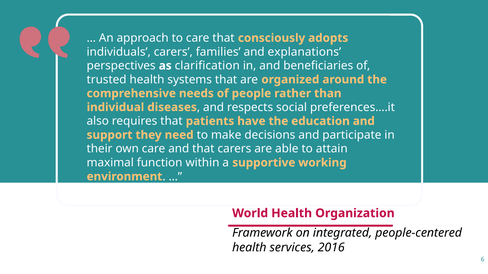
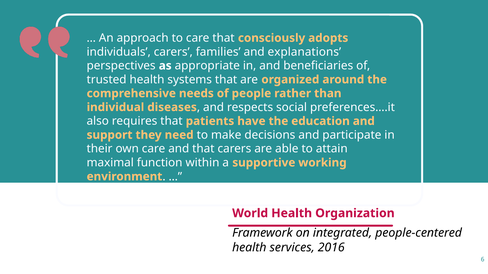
clarification: clarification -> appropriate
